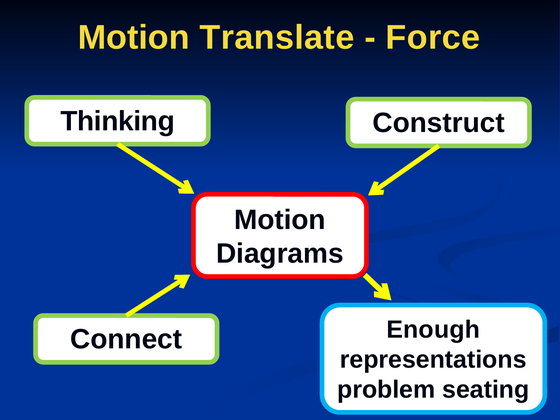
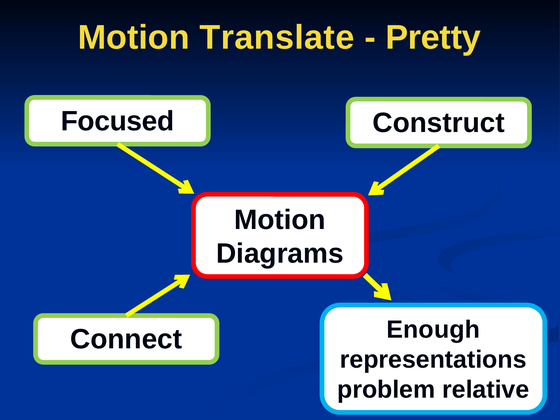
Force: Force -> Pretty
Thinking: Thinking -> Focused
seating: seating -> relative
